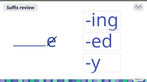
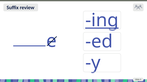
ing underline: none -> present
